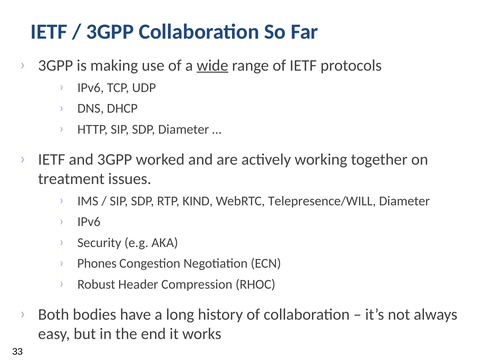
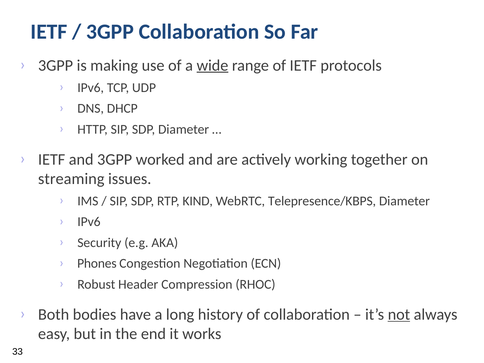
treatment: treatment -> streaming
Telepresence/WILL: Telepresence/WILL -> Telepresence/KBPS
not underline: none -> present
